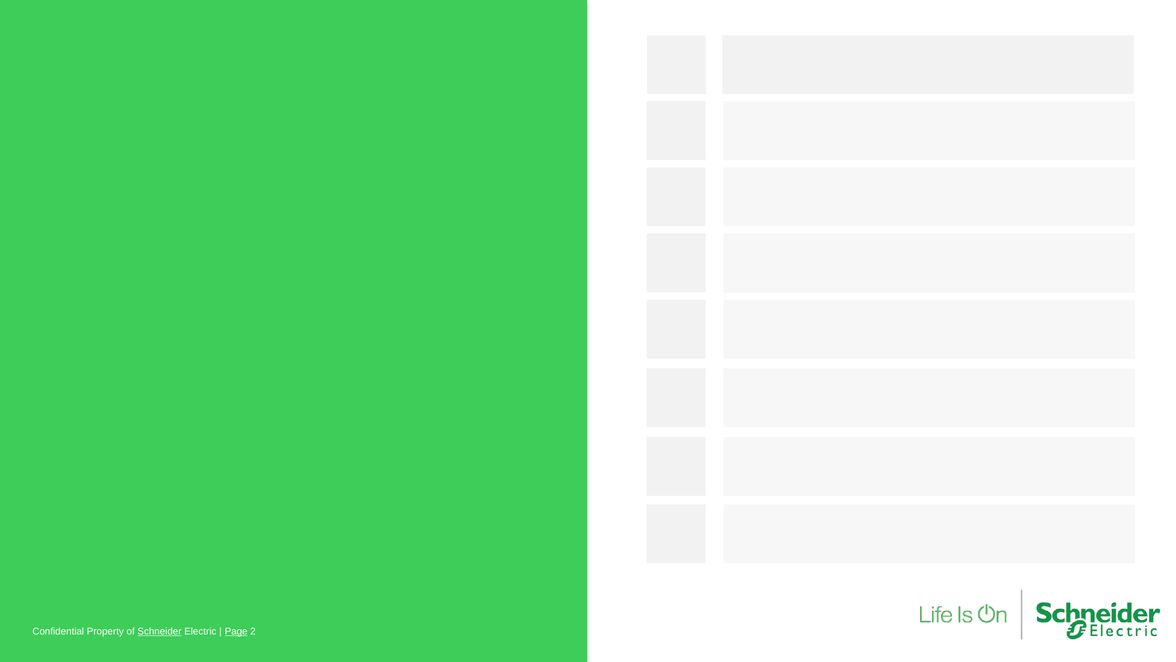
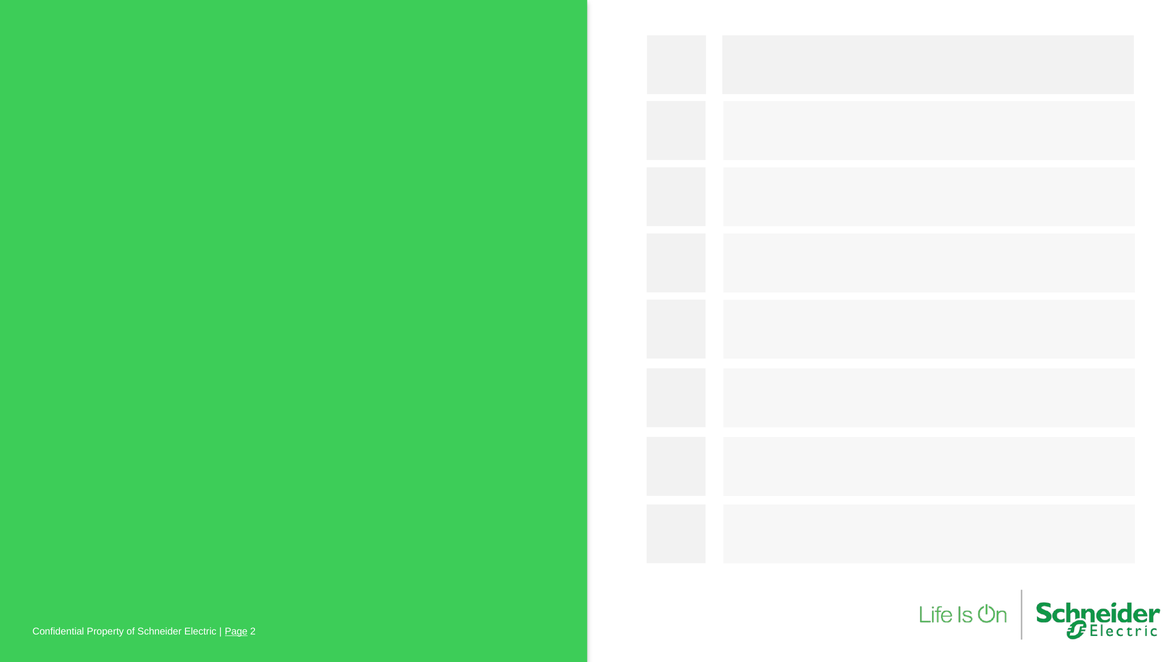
Schneider underline: present -> none
